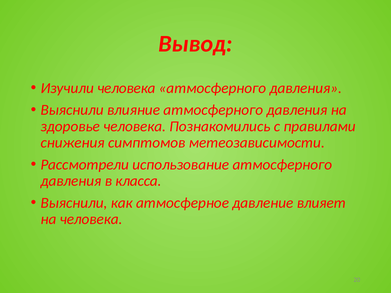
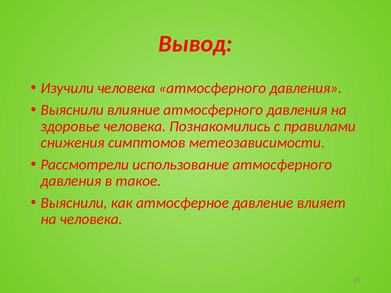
класса: класса -> такое
